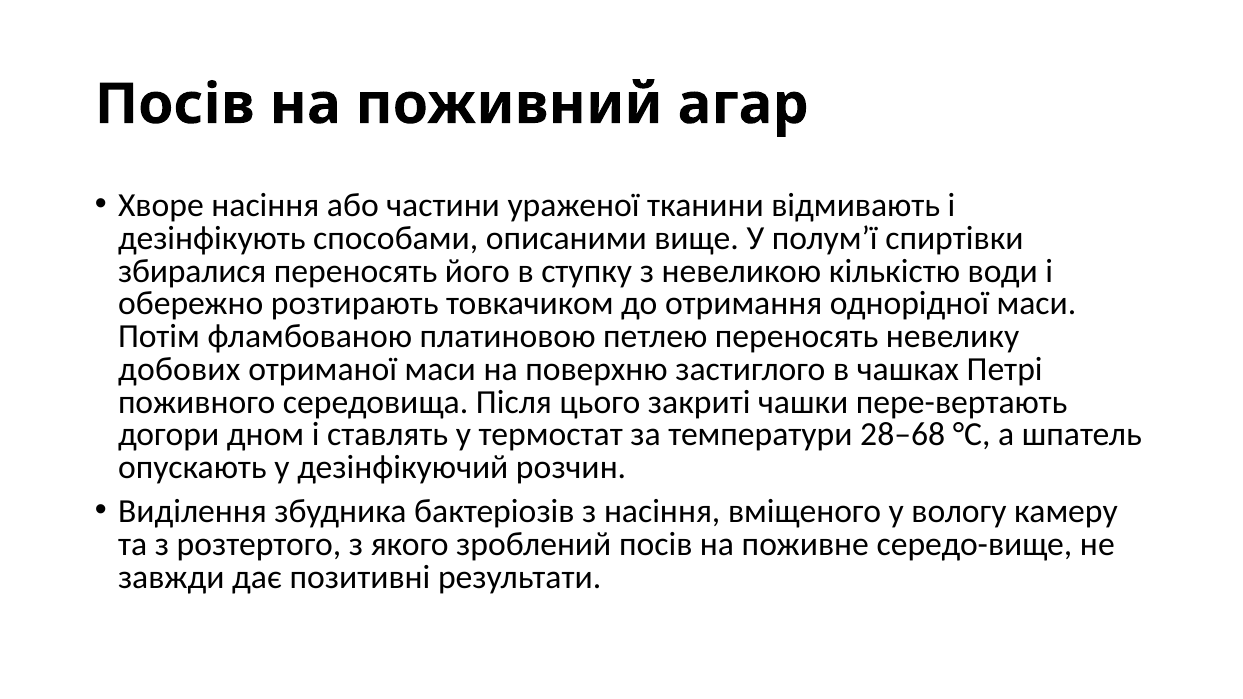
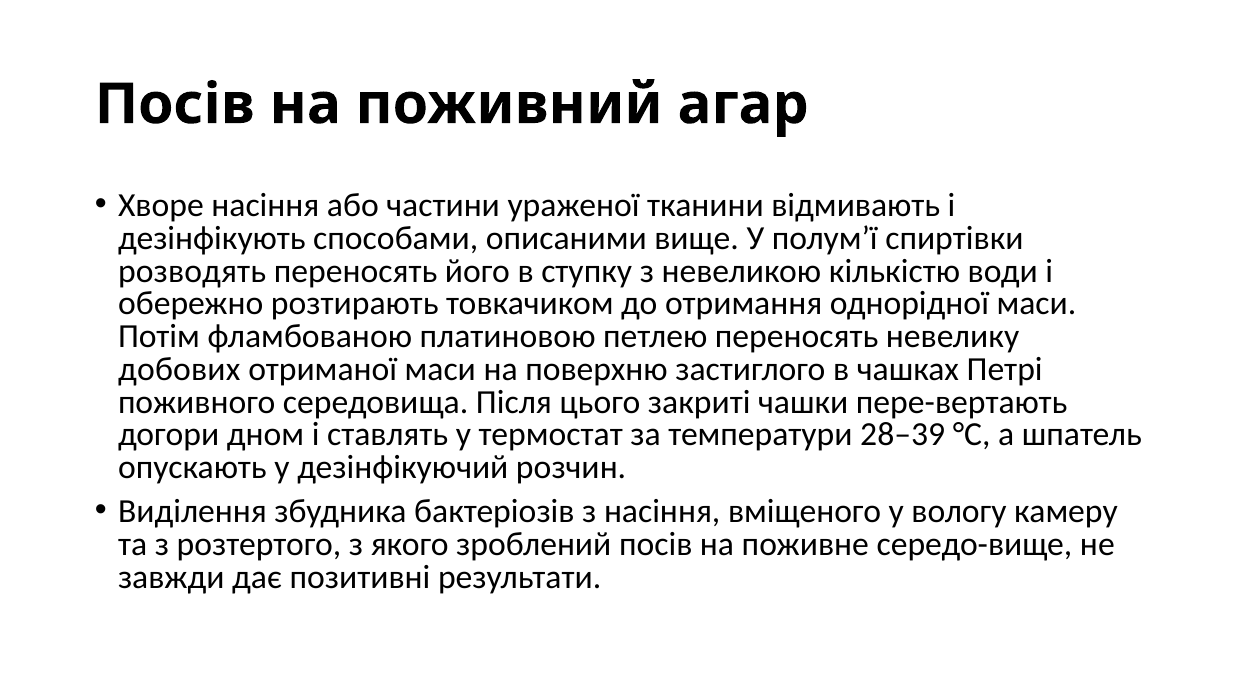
збиралися: збиралися -> розводять
28–68: 28–68 -> 28–39
